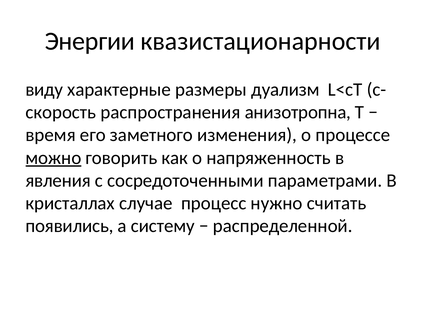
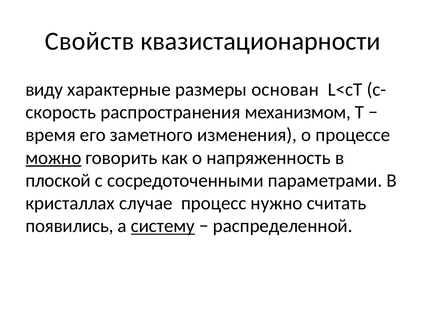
Энергии: Энергии -> Свойств
дуализм: дуализм -> основан
анизотропна: анизотропна -> механизмом
явления: явления -> плоской
систему underline: none -> present
